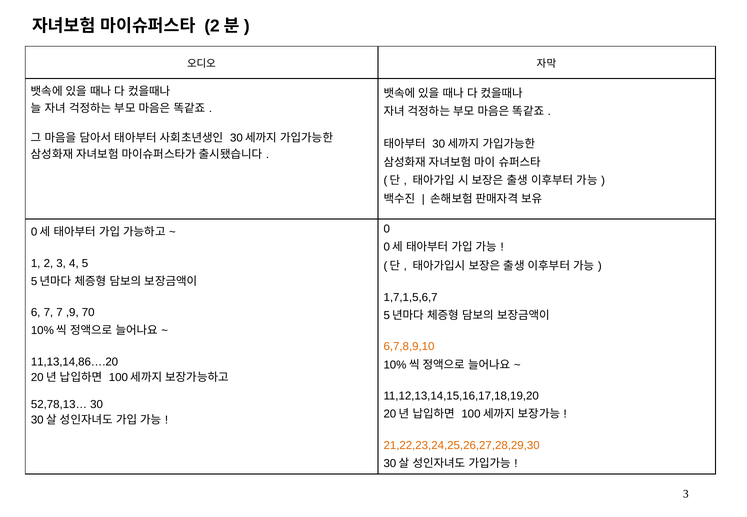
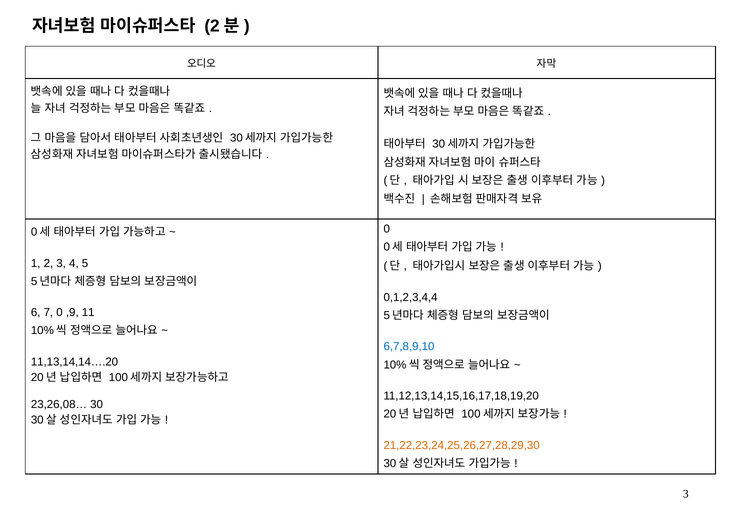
1,7,1,5,6,7: 1,7,1,5,6,7 -> 0,1,2,3,4,4
7 7: 7 -> 0
70: 70 -> 11
6,7,8,9,10 colour: orange -> blue
11,13,14,86….20: 11,13,14,86….20 -> 11,13,14,14….20
52,78,13…: 52,78,13… -> 23,26,08…
